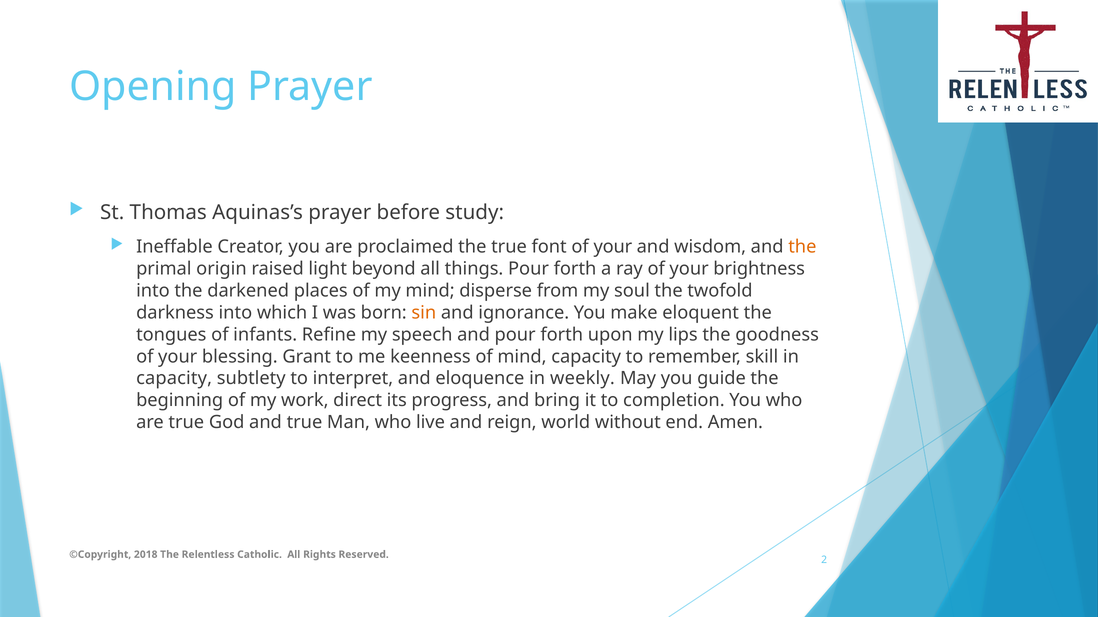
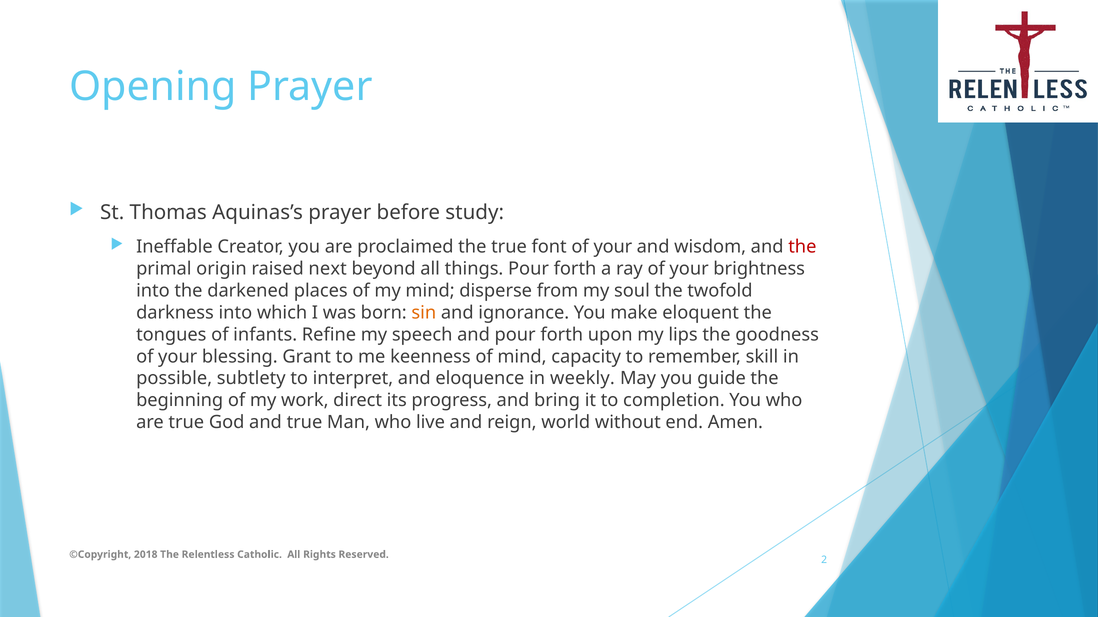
the at (802, 247) colour: orange -> red
light: light -> next
capacity at (174, 379): capacity -> possible
